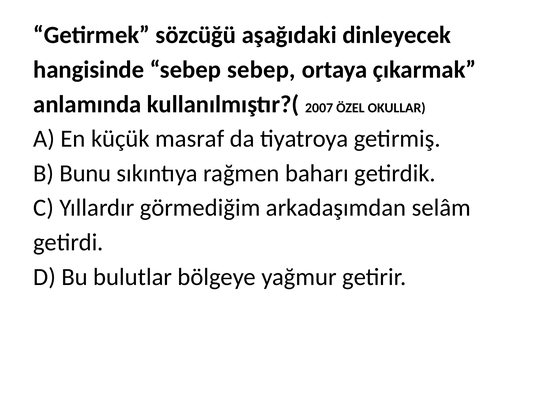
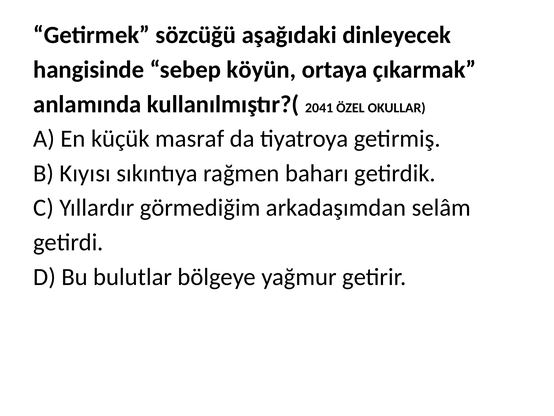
sebep sebep: sebep -> köyün
2007: 2007 -> 2041
Bunu: Bunu -> Kıyısı
